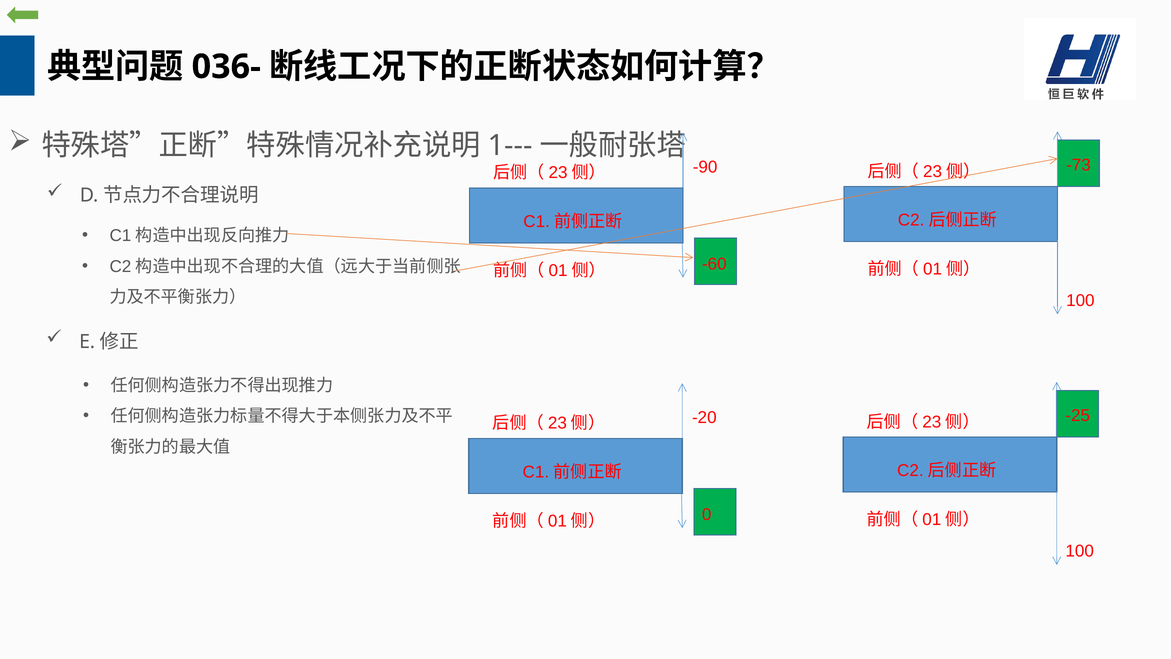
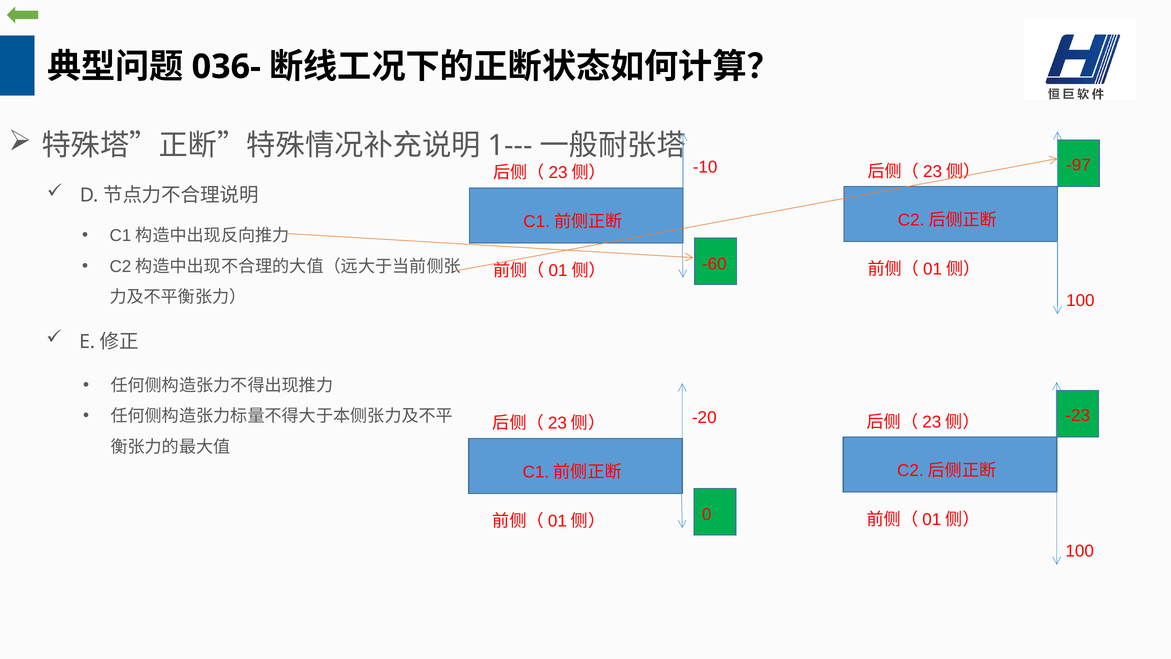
-73: -73 -> -97
-90: -90 -> -10
-25: -25 -> -23
